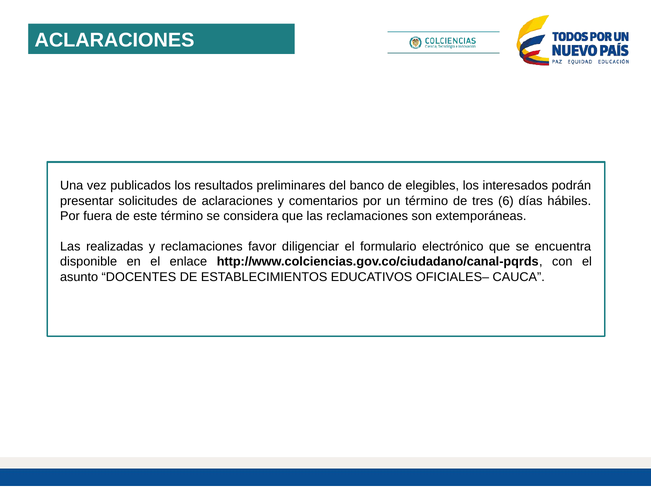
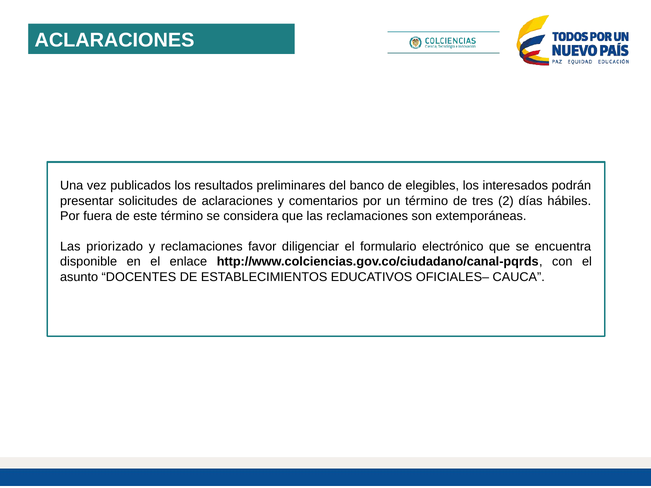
6: 6 -> 2
realizadas: realizadas -> priorizado
